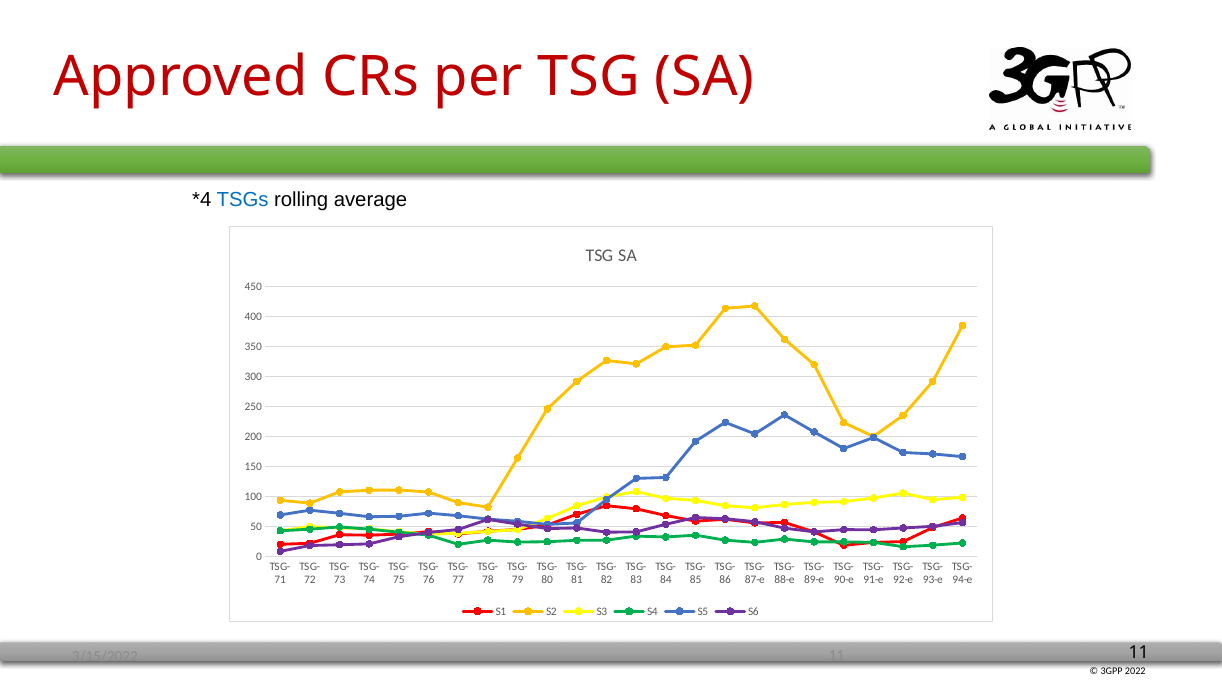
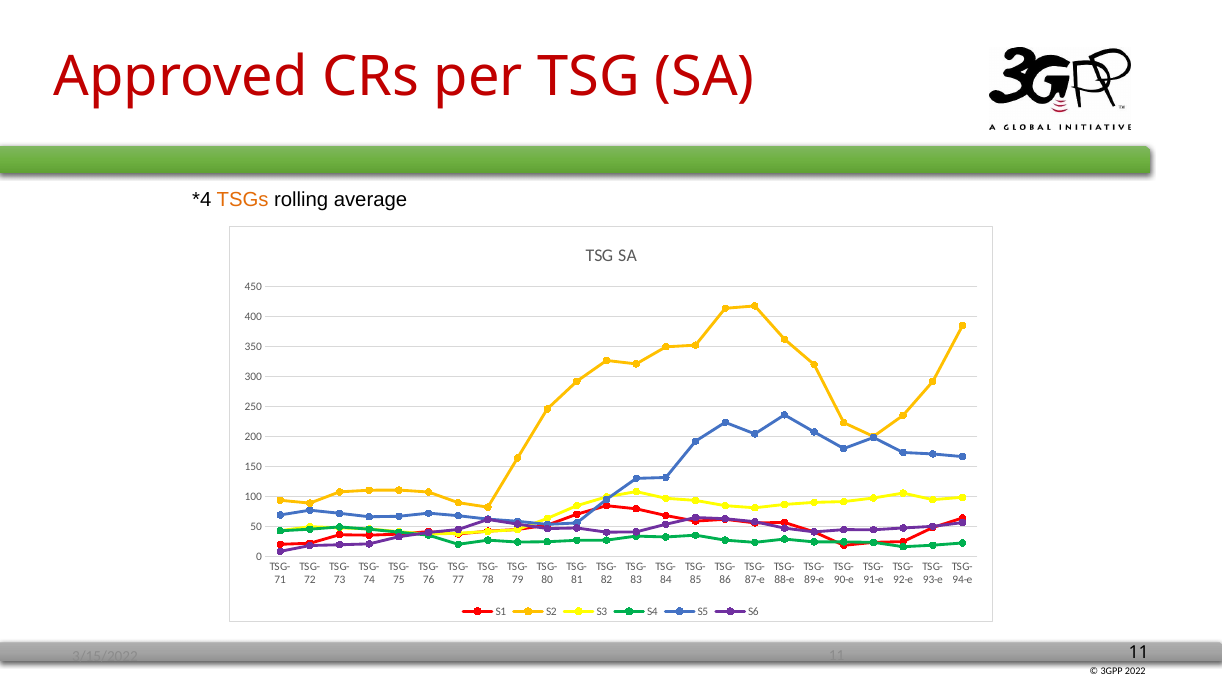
TSGs colour: blue -> orange
